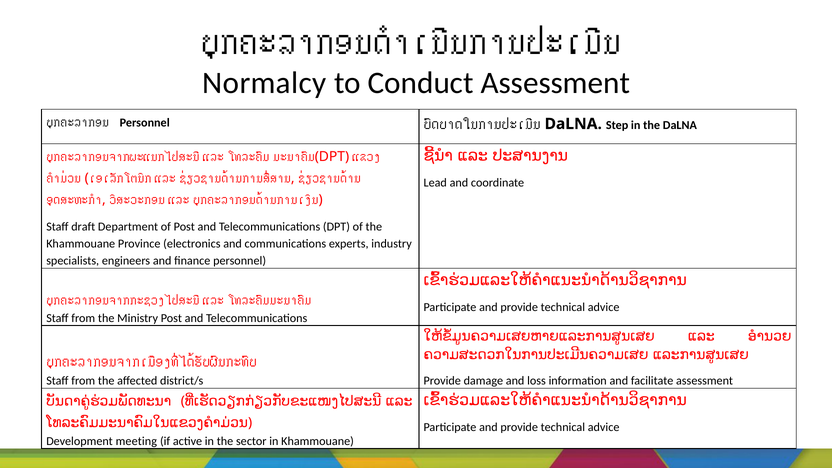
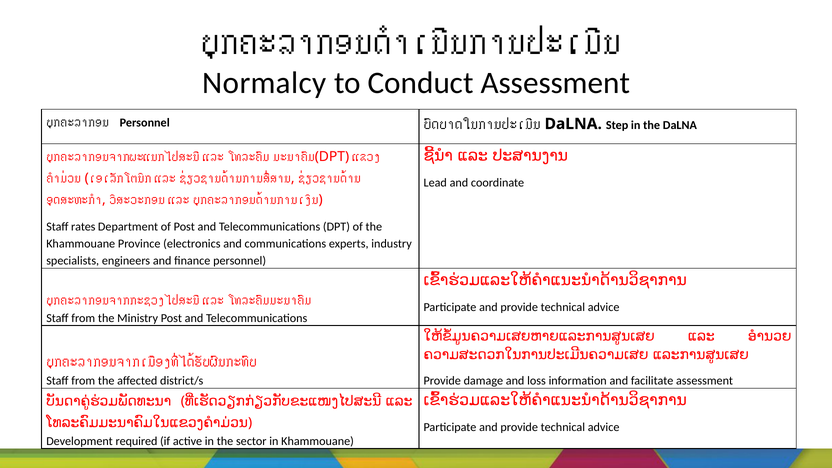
draft: draft -> rates
meeting: meeting -> required
